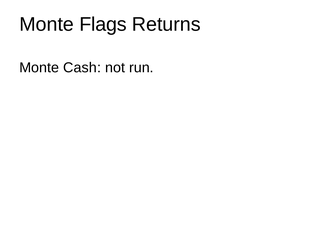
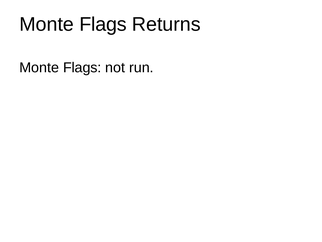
Cash at (82, 68): Cash -> Flags
